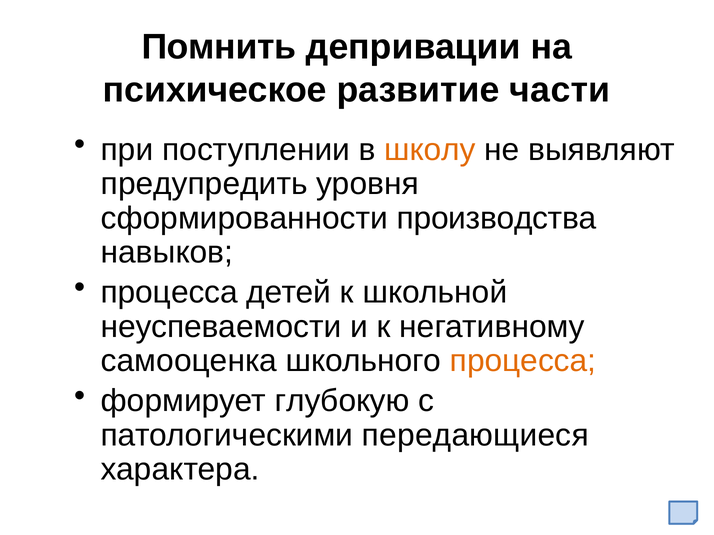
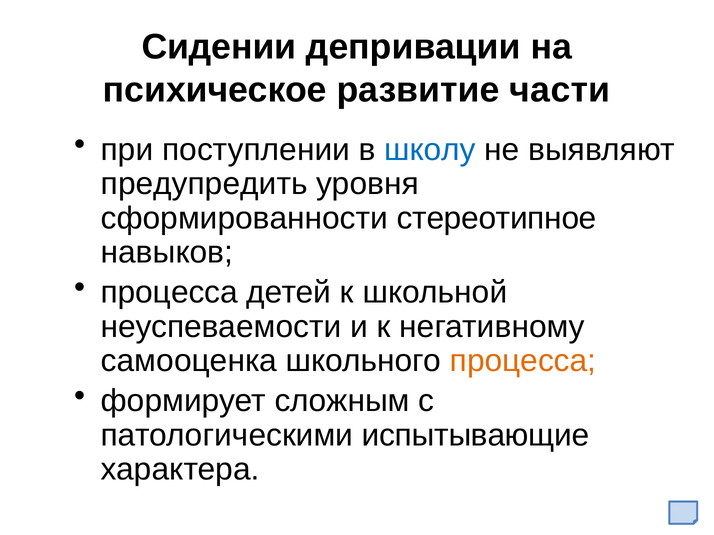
Помнить: Помнить -> Сидении
школу colour: orange -> blue
производства: производства -> стереотипное
глубокую: глубокую -> сложным
передающиеся: передающиеся -> испытывающие
